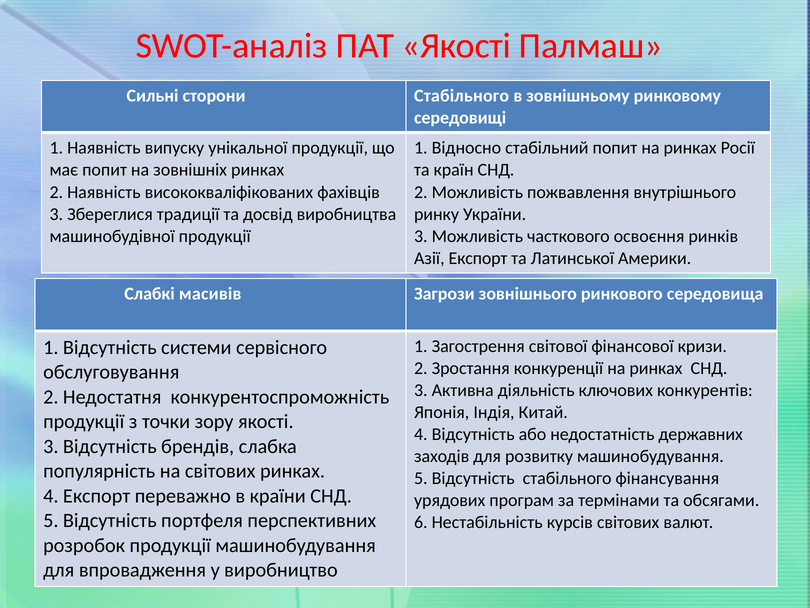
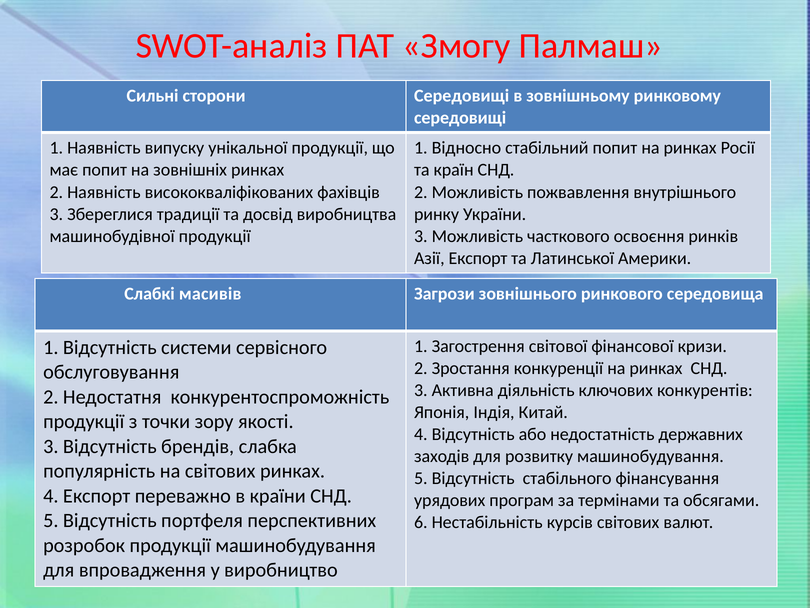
ПАТ Якості: Якості -> Змогу
сторони Стабільного: Стабільного -> Середовищі
